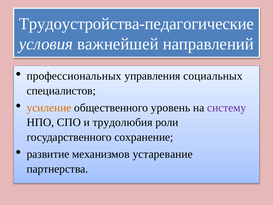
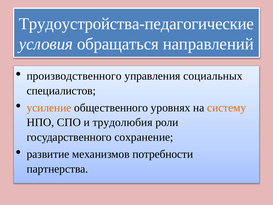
важнейшей: важнейшей -> обращаться
профессиональных: профессиональных -> производственного
уровень: уровень -> уровнях
систему colour: purple -> orange
устаревание: устаревание -> потребности
